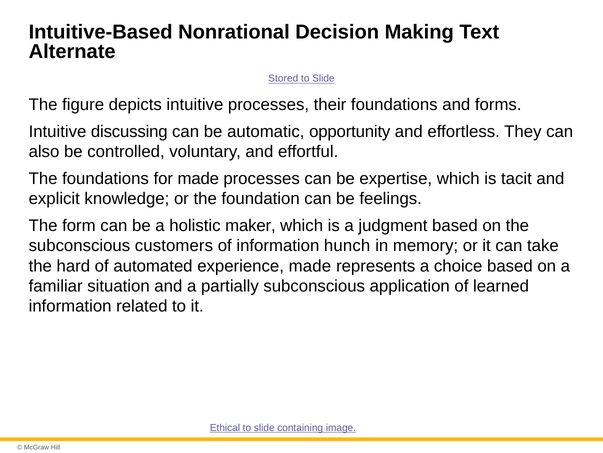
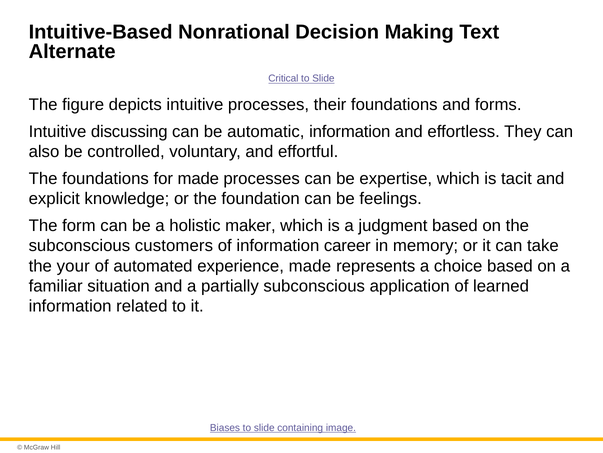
Stored: Stored -> Critical
automatic opportunity: opportunity -> information
hunch: hunch -> career
hard: hard -> your
Ethical: Ethical -> Biases
